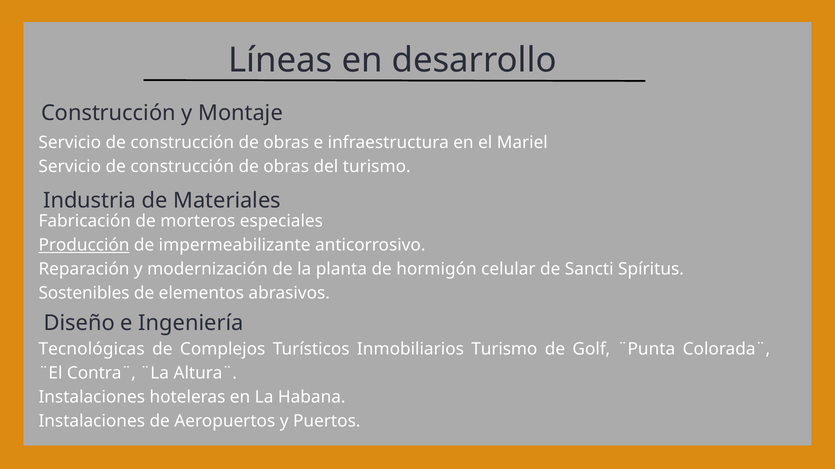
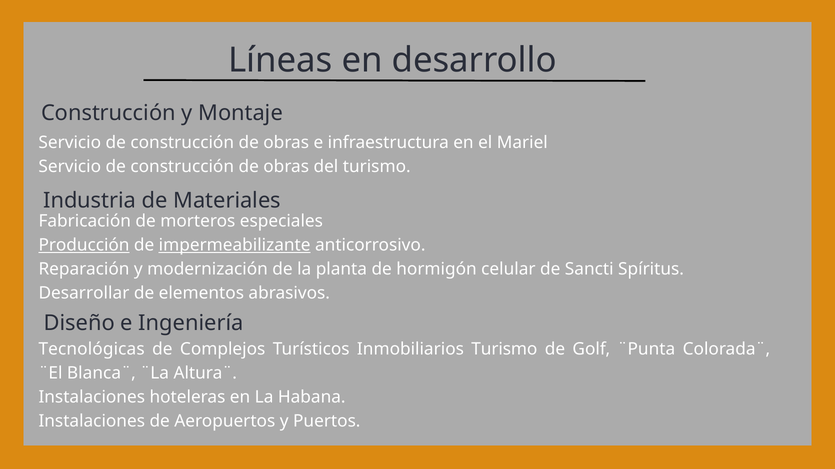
impermeabilizante underline: none -> present
Sostenibles: Sostenibles -> Desarrollar
Contra¨: Contra¨ -> Blanca¨
